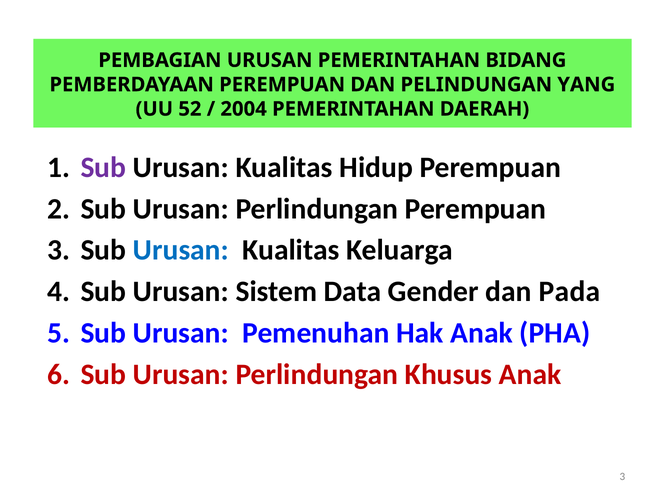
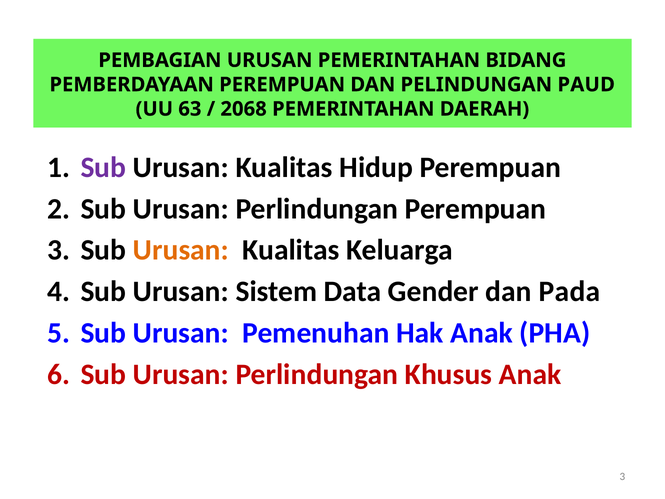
YANG: YANG -> PAUD
52: 52 -> 63
2004: 2004 -> 2068
Urusan at (181, 250) colour: blue -> orange
